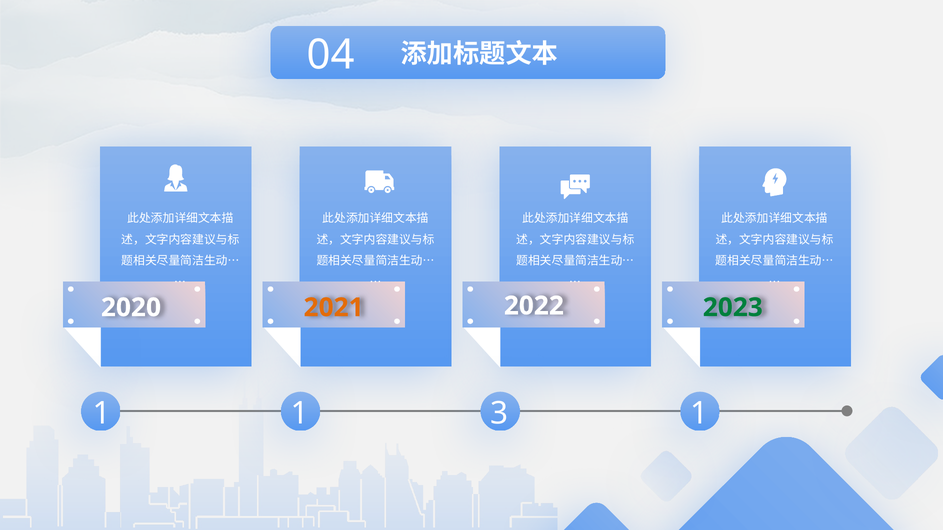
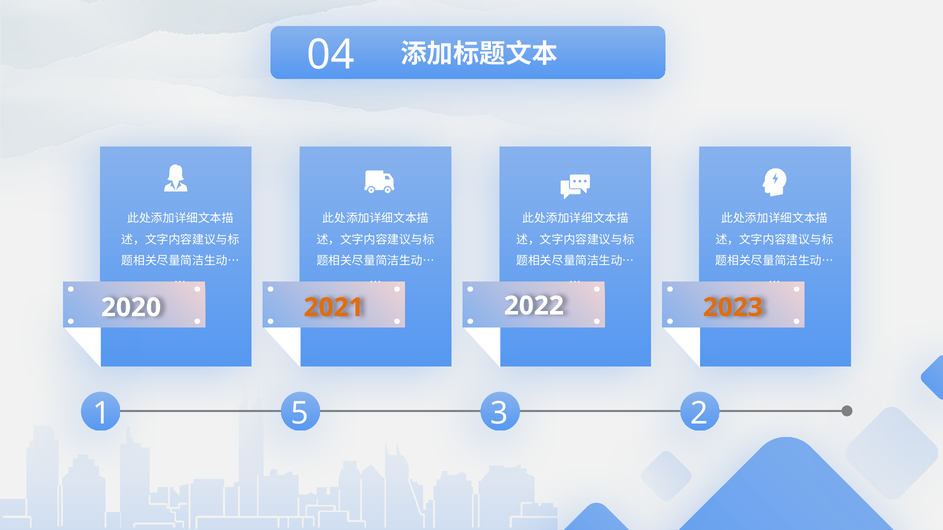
2023 colour: green -> orange
1 1: 1 -> 5
3 1: 1 -> 2
